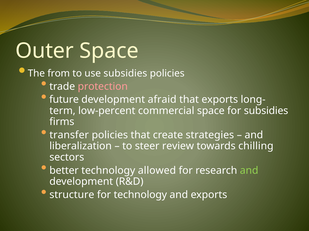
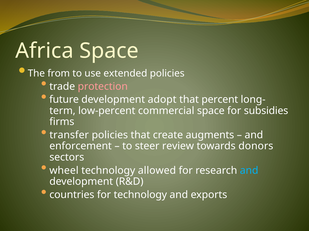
Outer: Outer -> Africa
use subsidies: subsidies -> extended
afraid: afraid -> adopt
that exports: exports -> percent
strategies: strategies -> augments
liberalization: liberalization -> enforcement
chilling: chilling -> donors
better: better -> wheel
and at (249, 171) colour: light green -> light blue
structure: structure -> countries
